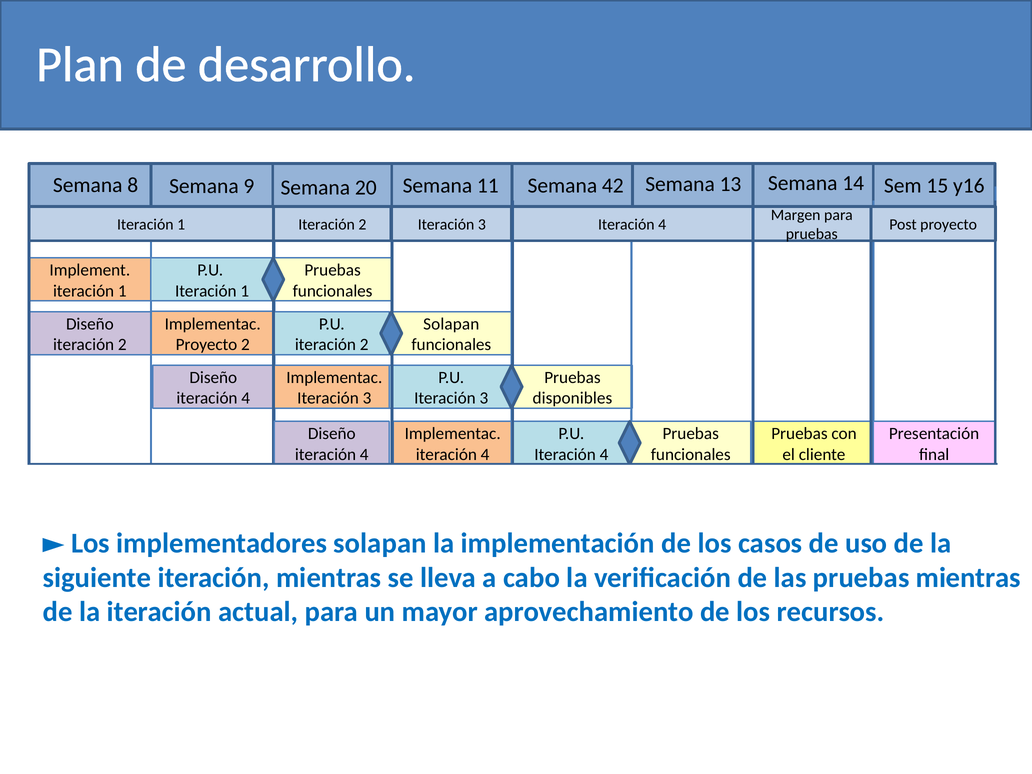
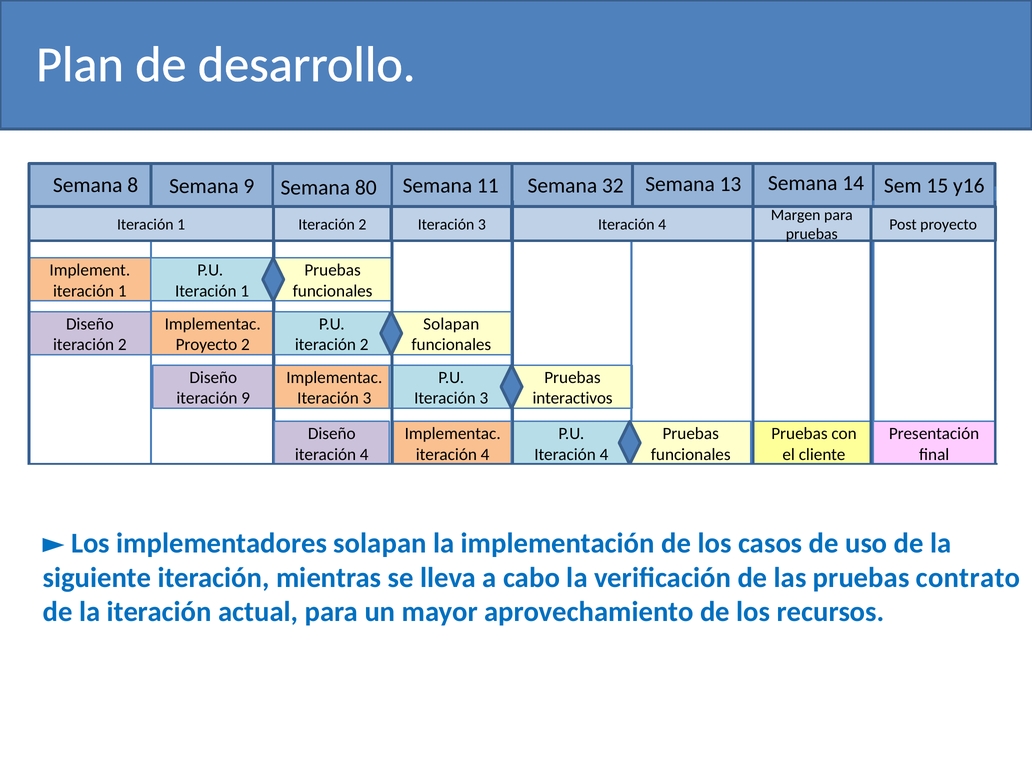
20: 20 -> 80
42: 42 -> 32
4 at (246, 398): 4 -> 9
disponibles: disponibles -> interactivos
pruebas mientras: mientras -> contrato
